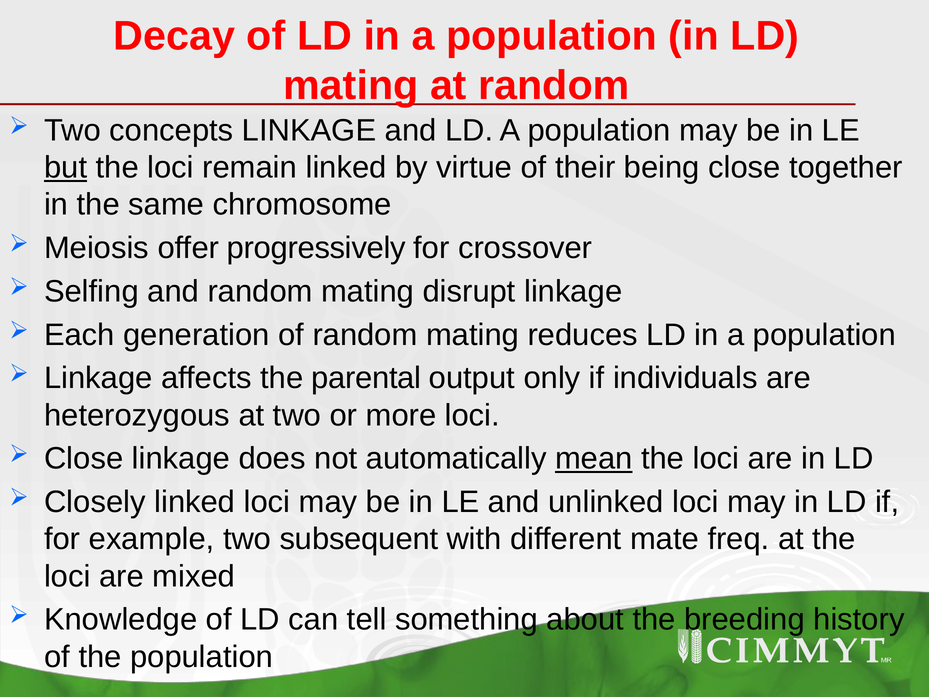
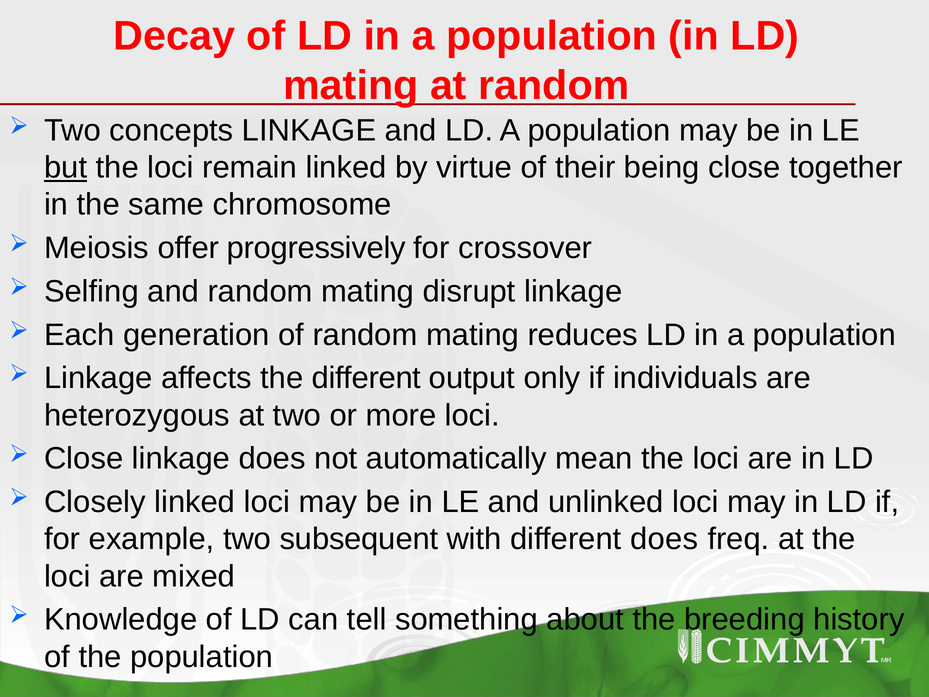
the parental: parental -> different
mean underline: present -> none
different mate: mate -> does
